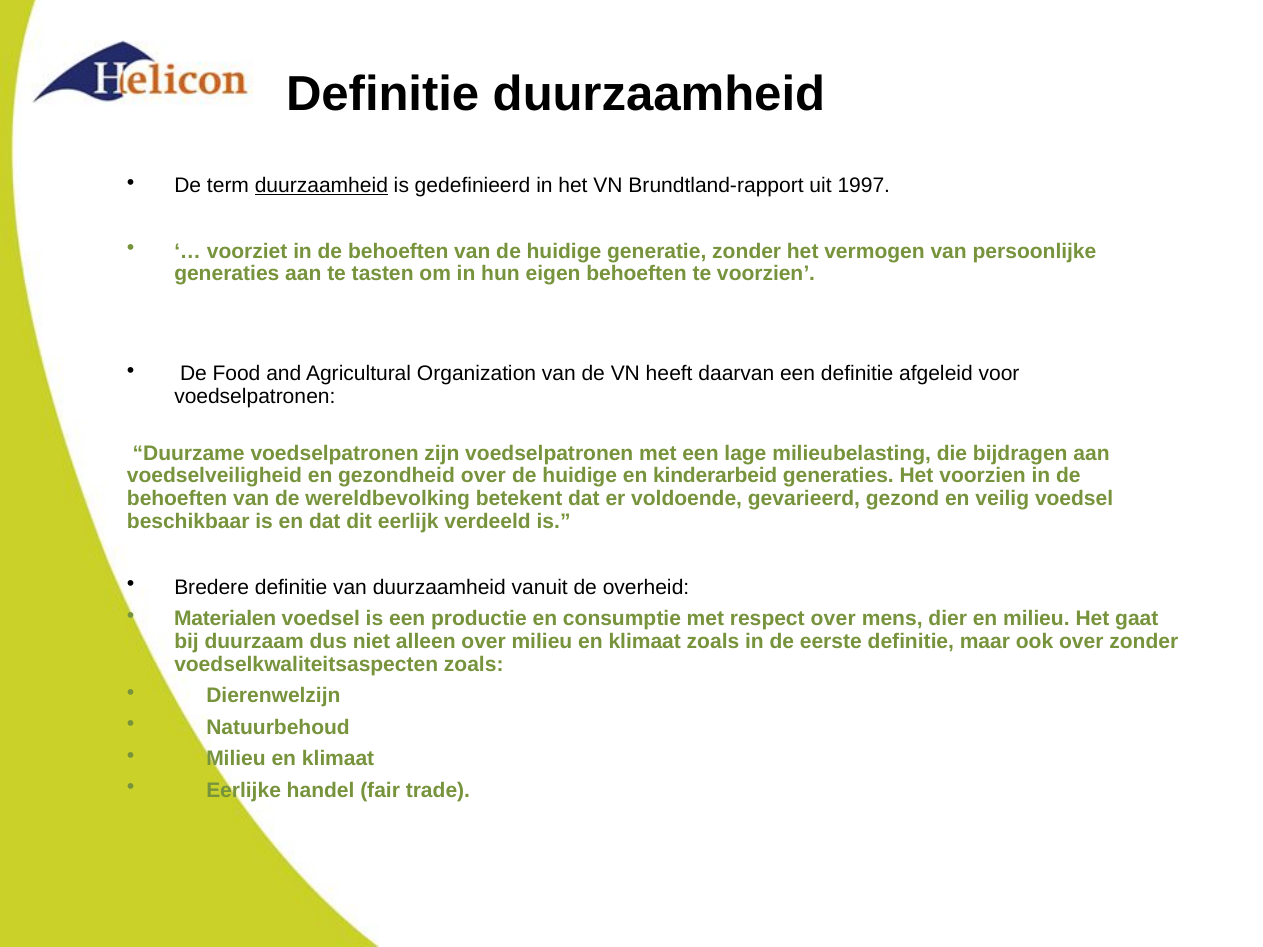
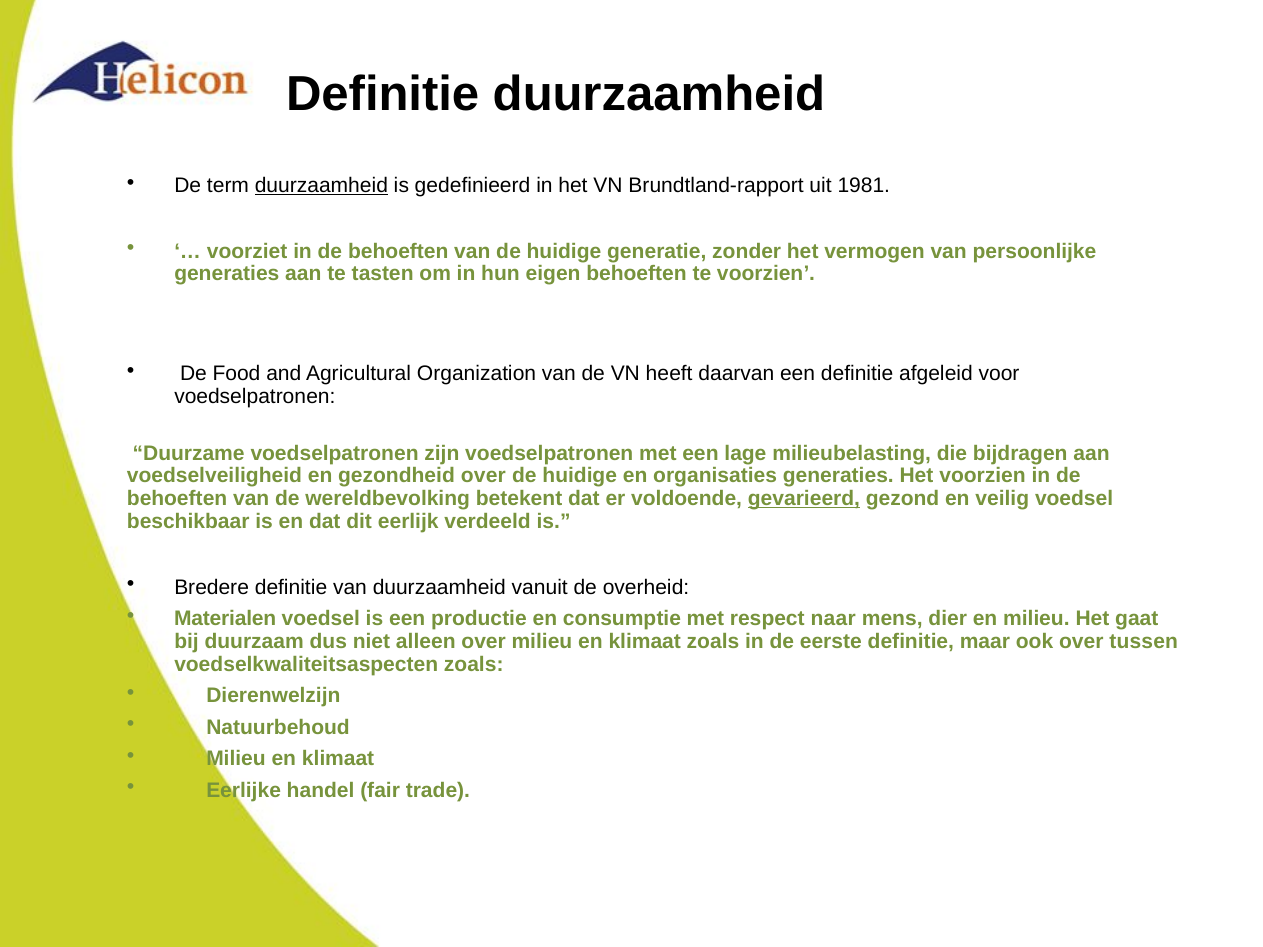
1997: 1997 -> 1981
kinderarbeid: kinderarbeid -> organisaties
gevarieerd underline: none -> present
respect over: over -> naar
over zonder: zonder -> tussen
